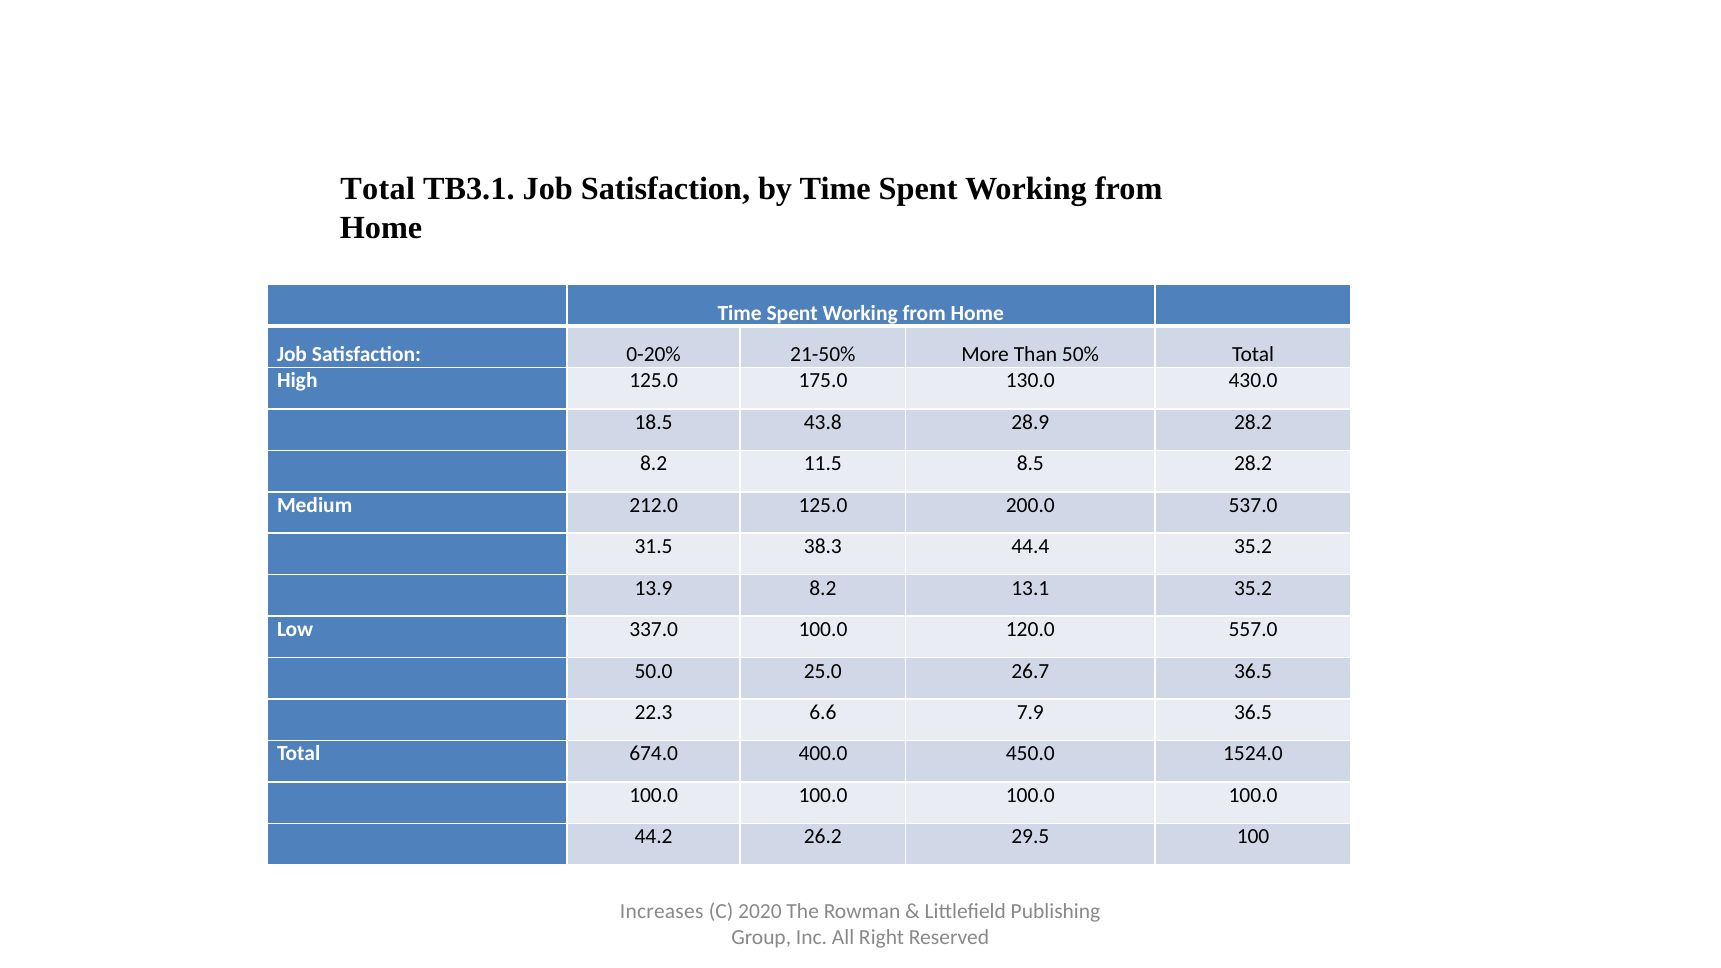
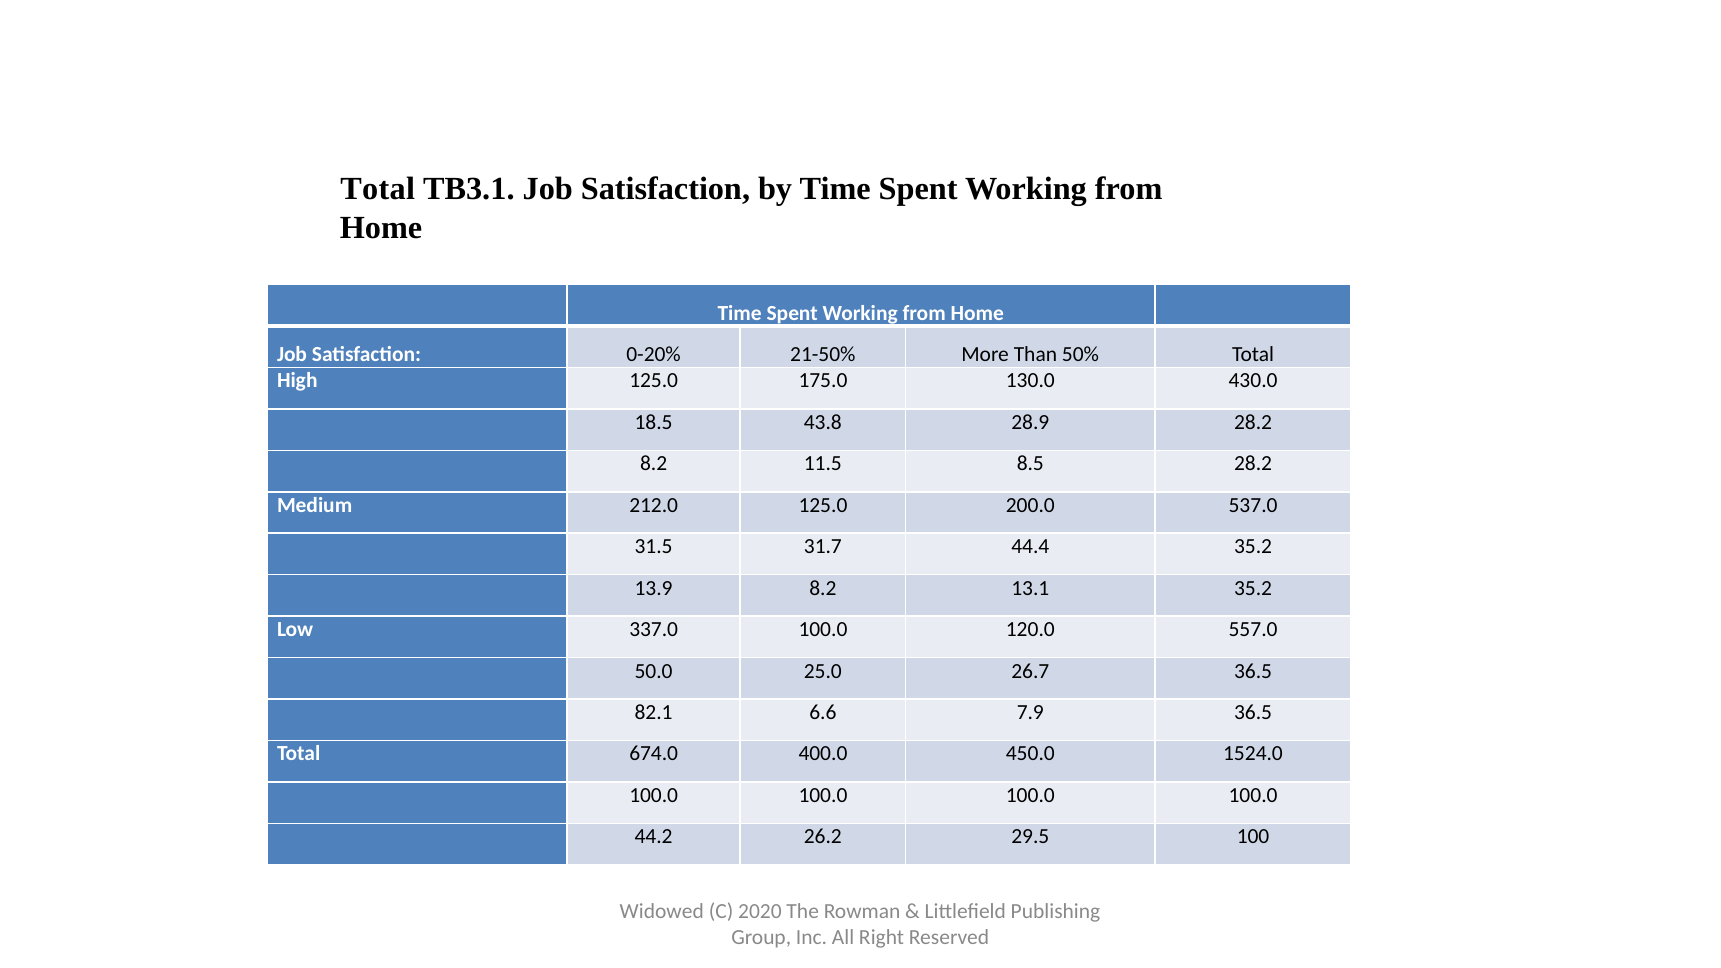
38.3: 38.3 -> 31.7
22.3: 22.3 -> 82.1
Increases: Increases -> Widowed
